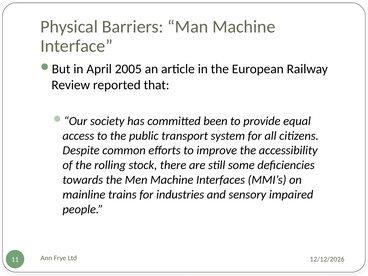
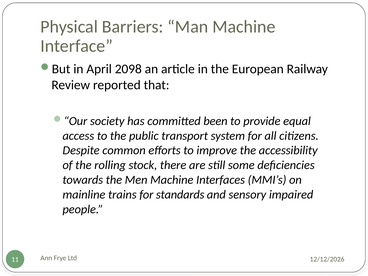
2005: 2005 -> 2098
industries: industries -> standards
